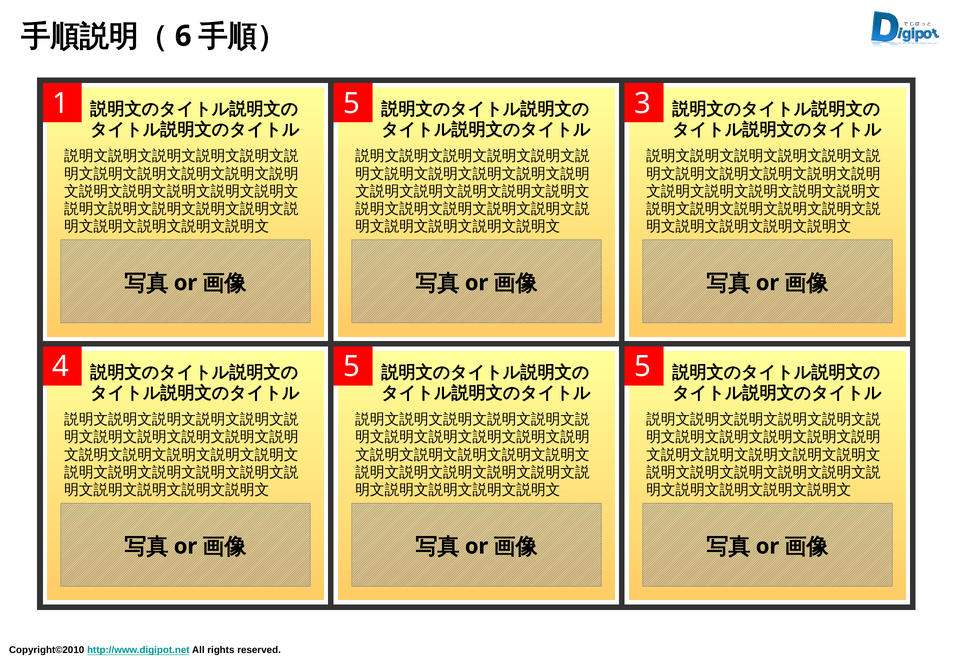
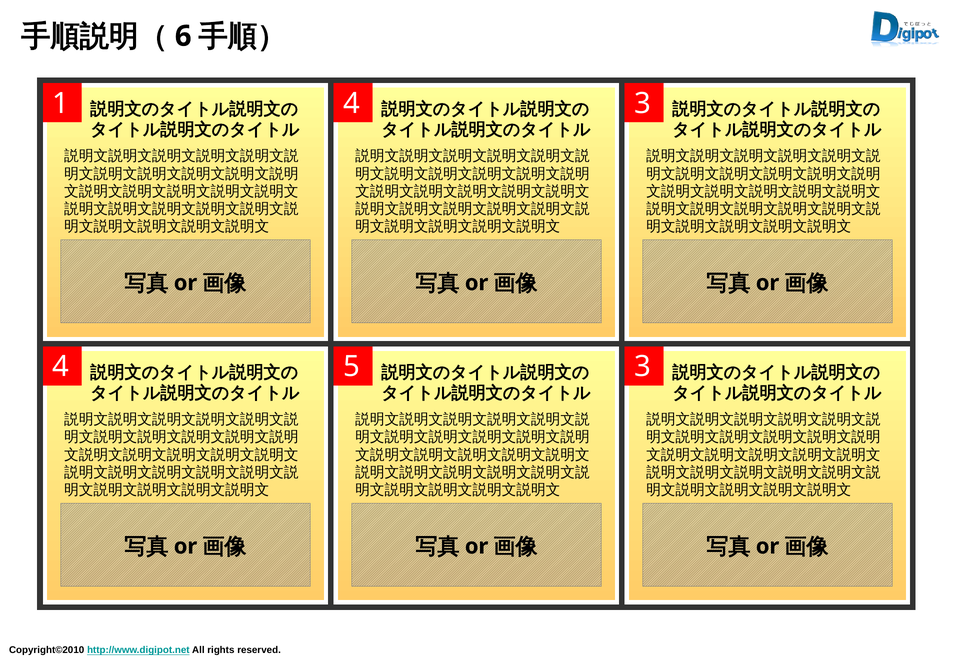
1 5: 5 -> 4
5 5: 5 -> 3
